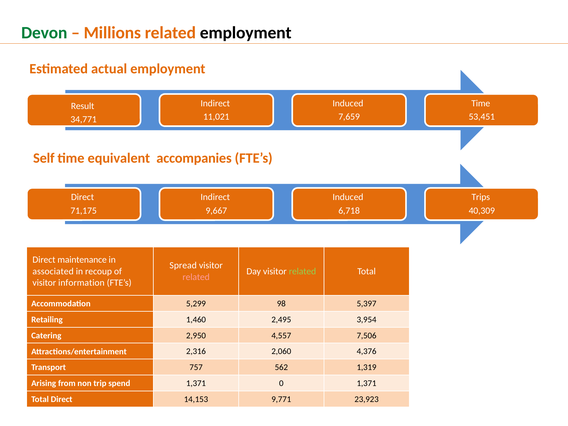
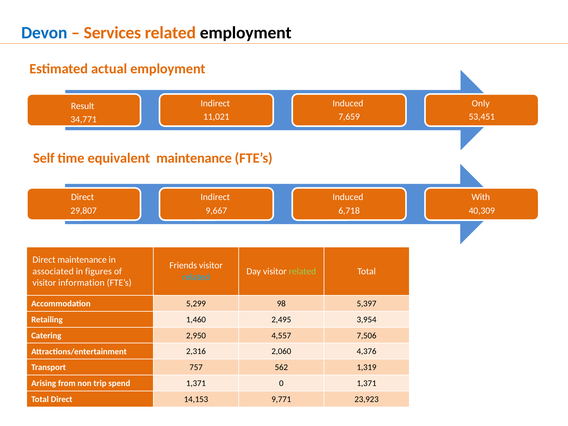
Devon colour: green -> blue
Millions: Millions -> Services
Time at (481, 103): Time -> Only
equivalent accompanies: accompanies -> maintenance
Trips: Trips -> With
71,175: 71,175 -> 29,807
Spread: Spread -> Friends
recoup: recoup -> figures
related at (196, 277) colour: pink -> light blue
